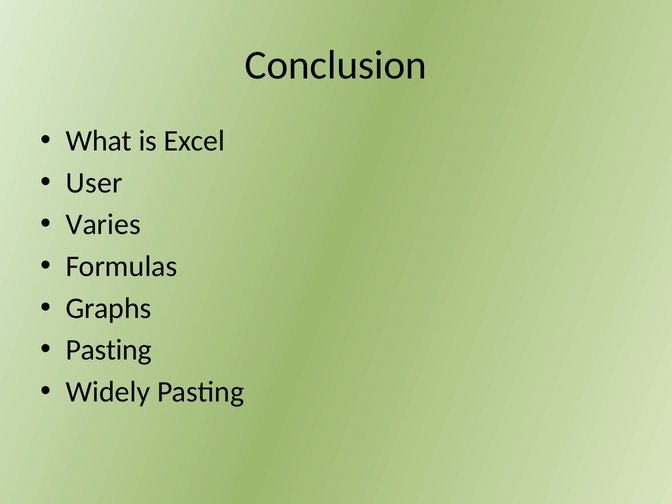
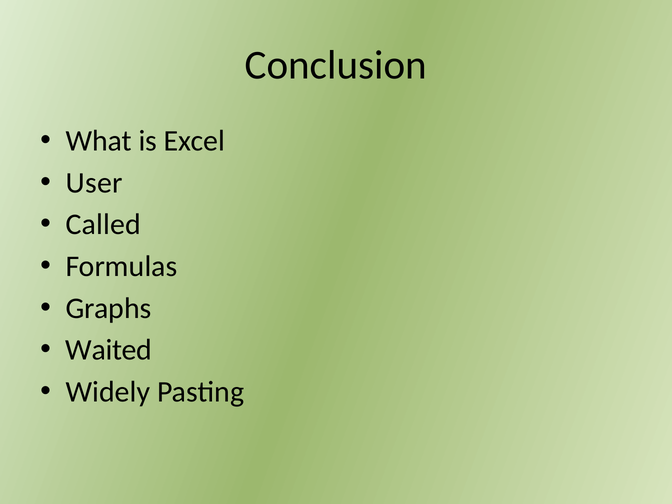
Varies: Varies -> Called
Pasting at (109, 350): Pasting -> Waited
